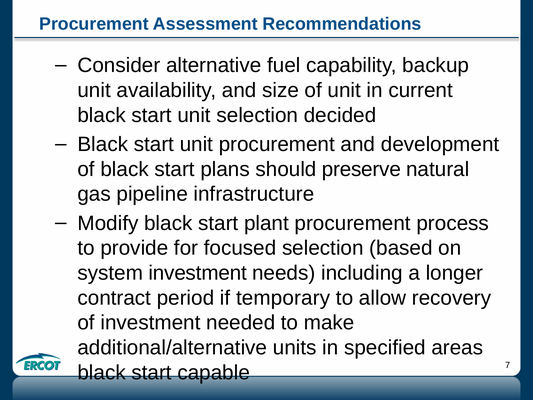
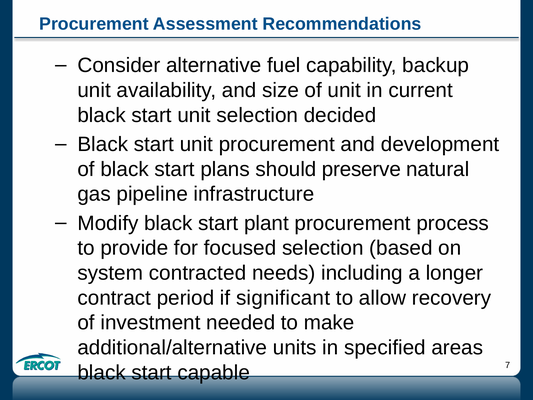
system investment: investment -> contracted
temporary: temporary -> significant
